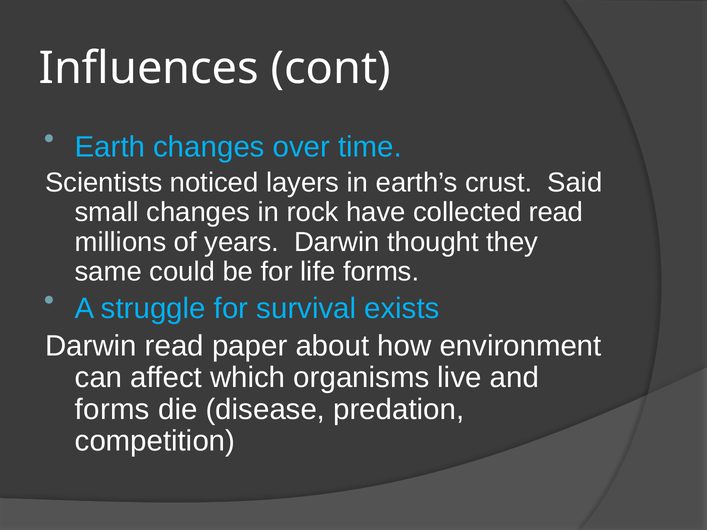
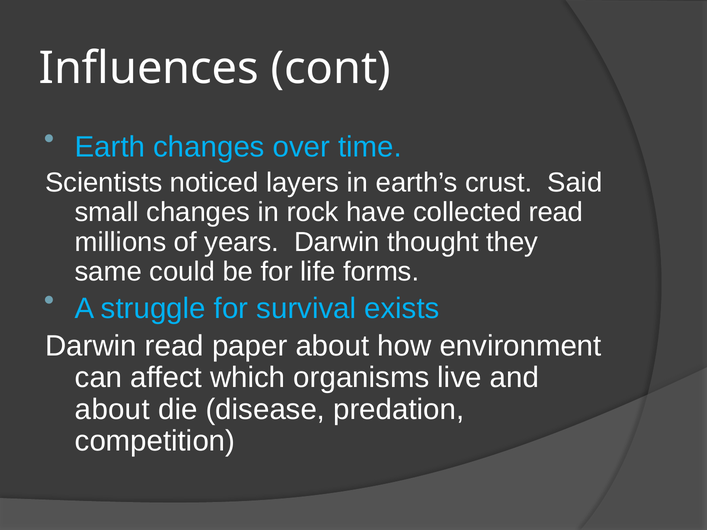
forms at (112, 410): forms -> about
